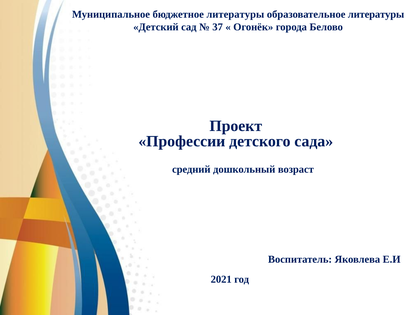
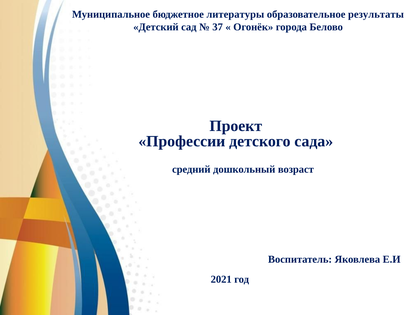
образовательное литературы: литературы -> результаты
